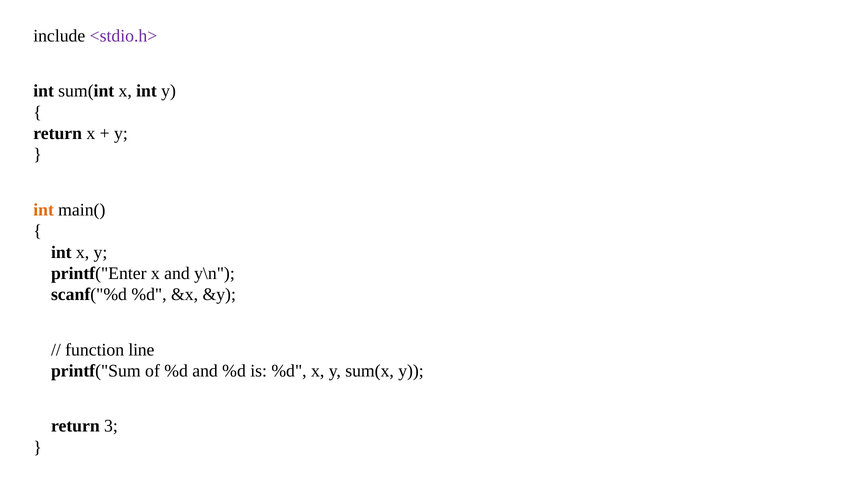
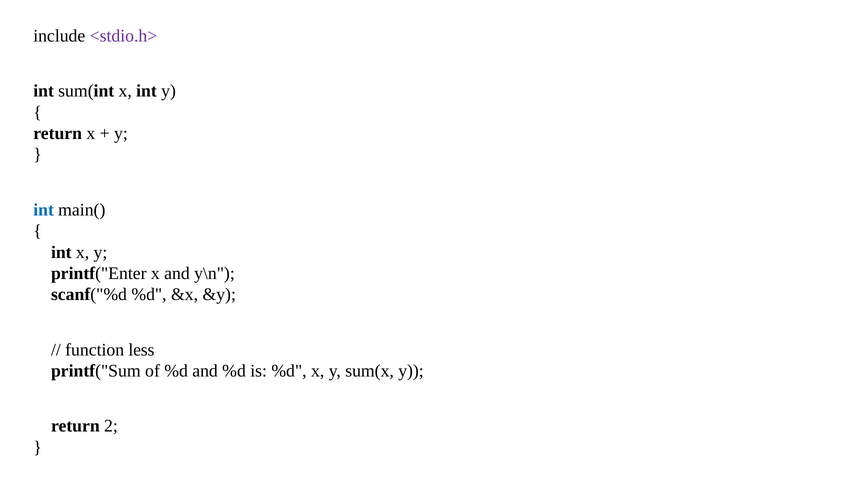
int at (44, 210) colour: orange -> blue
line: line -> less
3: 3 -> 2
